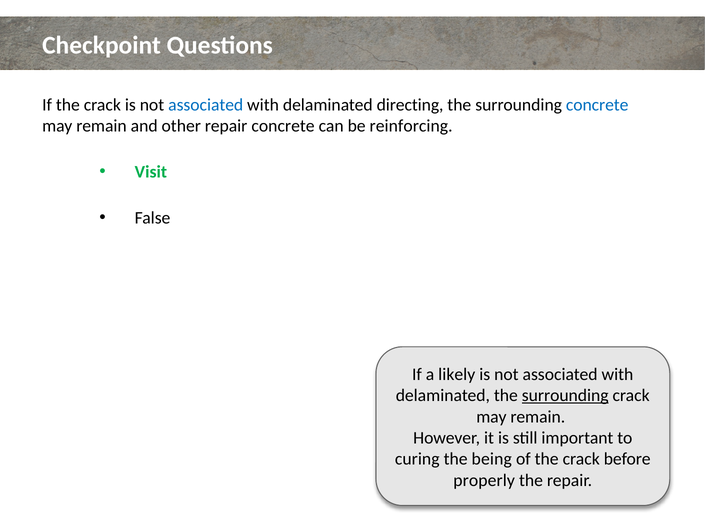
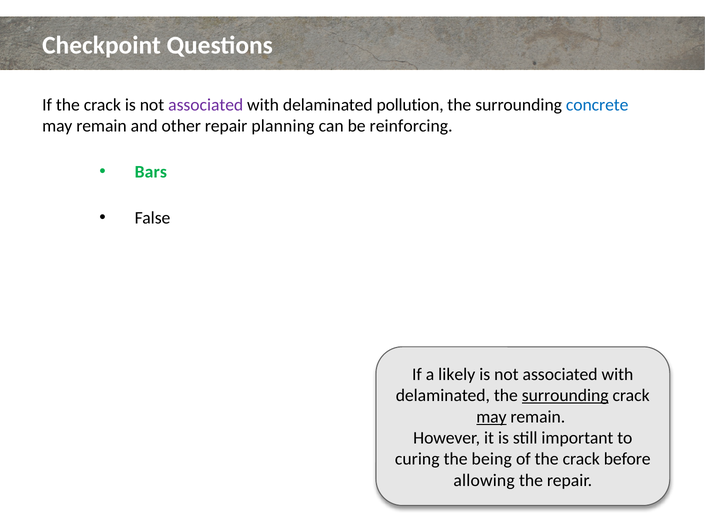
associated at (206, 105) colour: blue -> purple
directing: directing -> pollution
repair concrete: concrete -> planning
Visit: Visit -> Bars
may at (491, 417) underline: none -> present
properly: properly -> allowing
